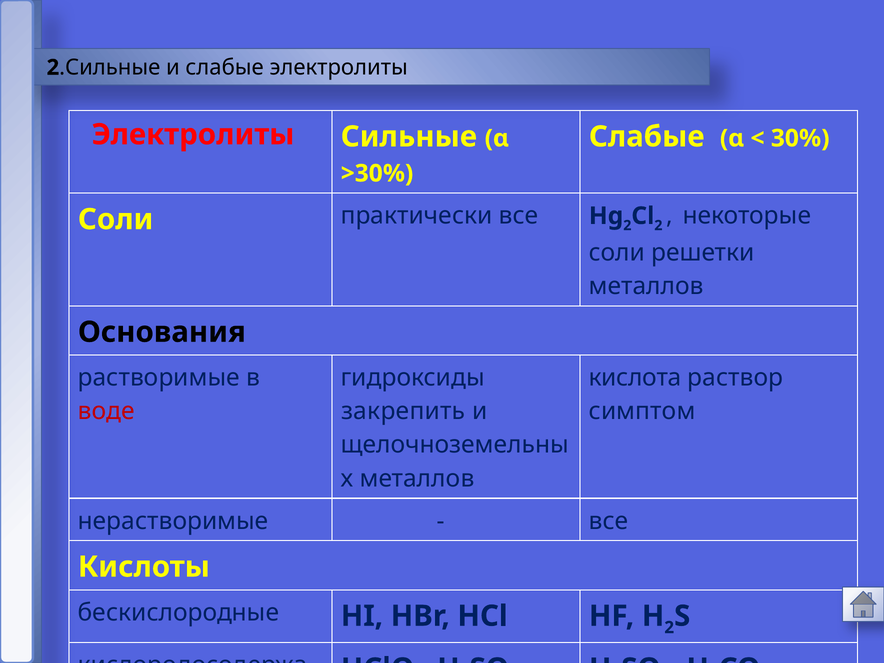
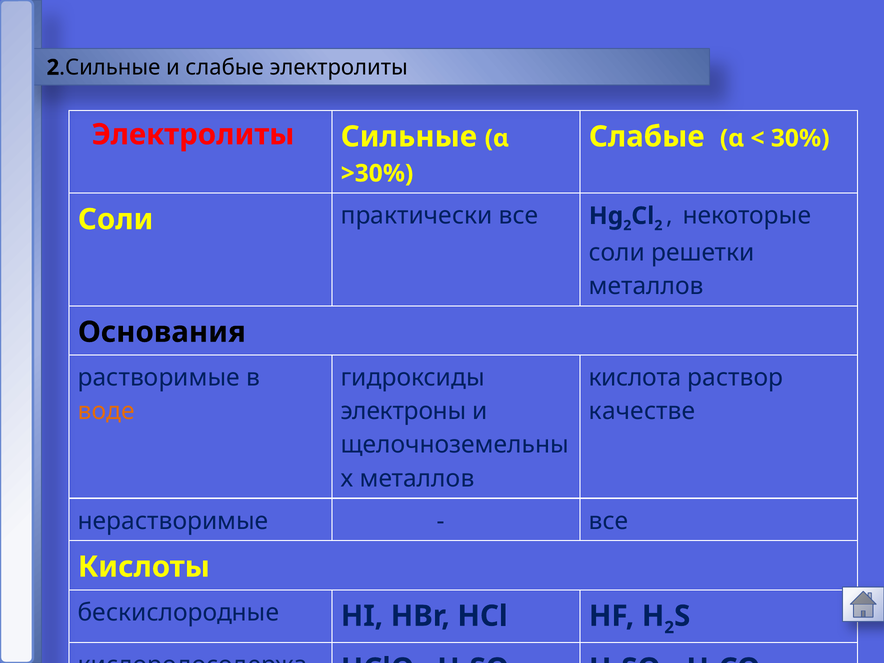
воде colour: red -> orange
закрепить: закрепить -> электроны
симптом: симптом -> качестве
